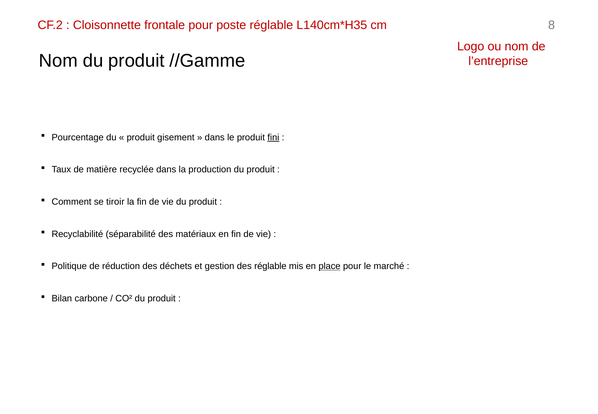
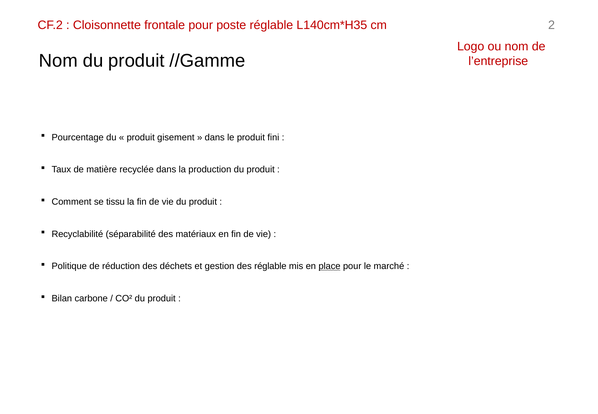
8: 8 -> 2
fini underline: present -> none
tiroir: tiroir -> tissu
